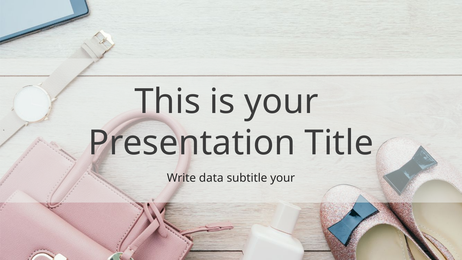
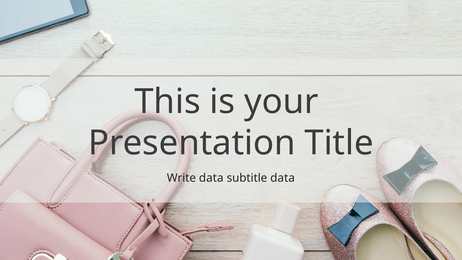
subtitle your: your -> data
